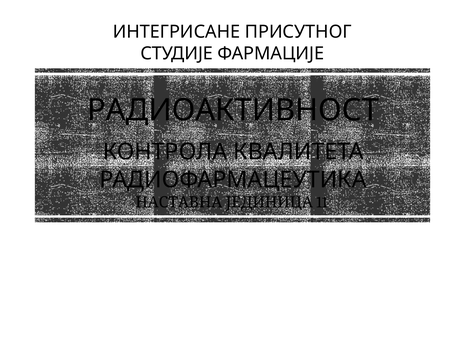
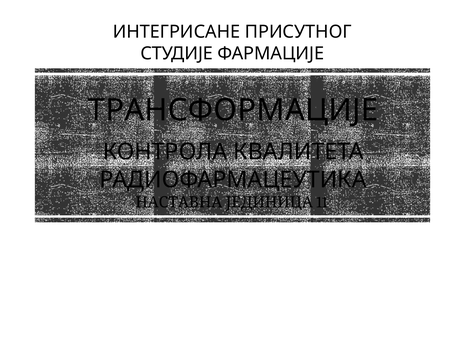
РАДИОАКТИВНОСТ: РАДИОАКТИВНОСТ -> ТРАНСФОРМАЦИЈЕ
